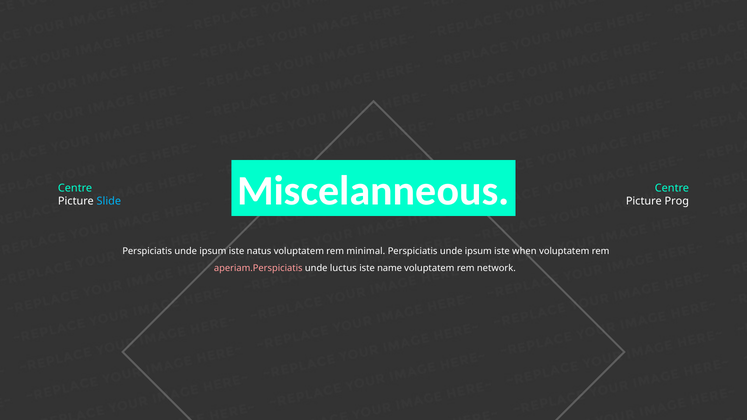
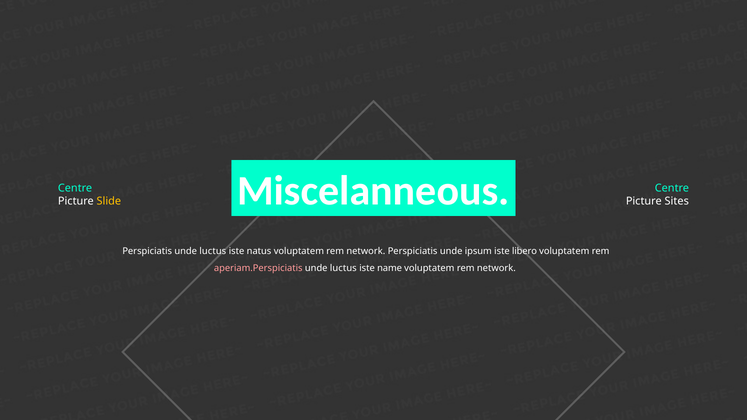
Slide colour: light blue -> yellow
Prog: Prog -> Sites
ipsum at (213, 252): ipsum -> luctus
natus voluptatem rem minimal: minimal -> network
when: when -> libero
